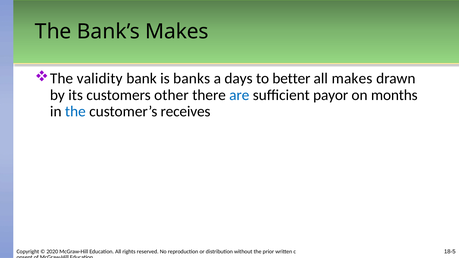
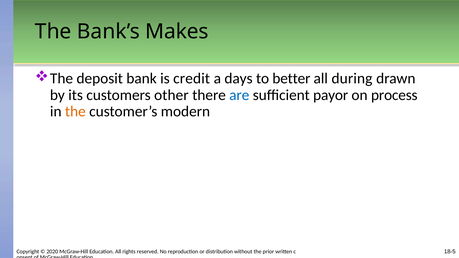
validity: validity -> deposit
banks: banks -> credit
all makes: makes -> during
months: months -> process
the at (75, 112) colour: blue -> orange
receives: receives -> modern
